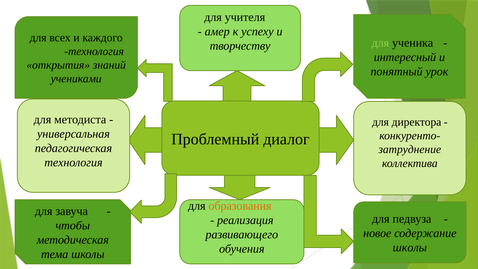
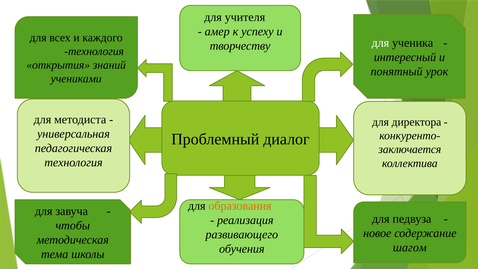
для at (380, 43) colour: light green -> white
затруднение: затруднение -> заключается
школы at (410, 247): школы -> шагом
